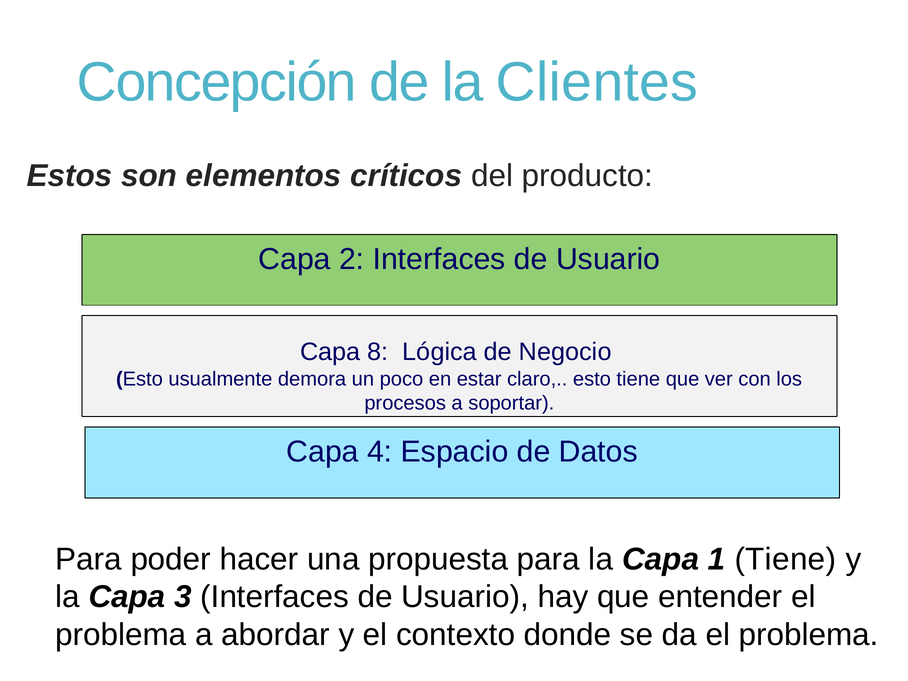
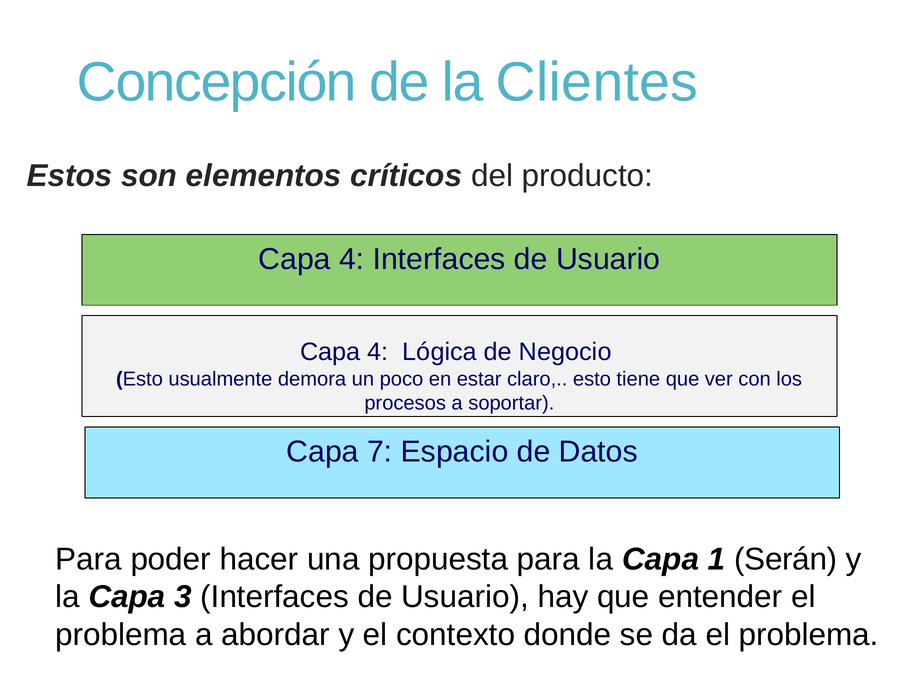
2 at (352, 259): 2 -> 4
8 at (378, 352): 8 -> 4
4: 4 -> 7
1 Tiene: Tiene -> Serán
